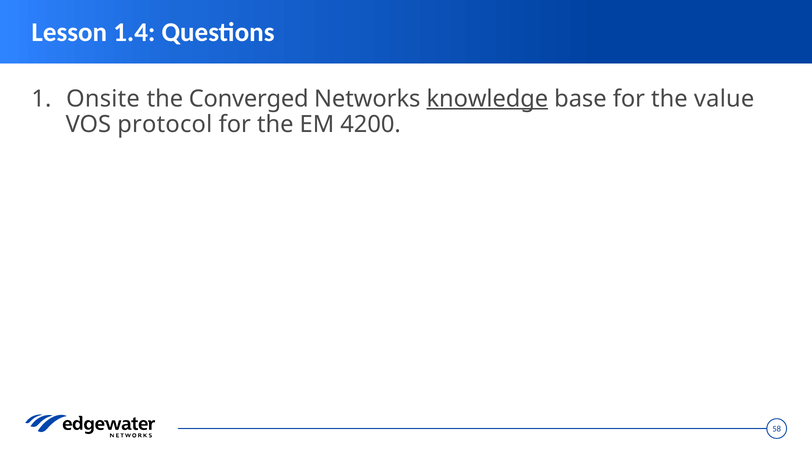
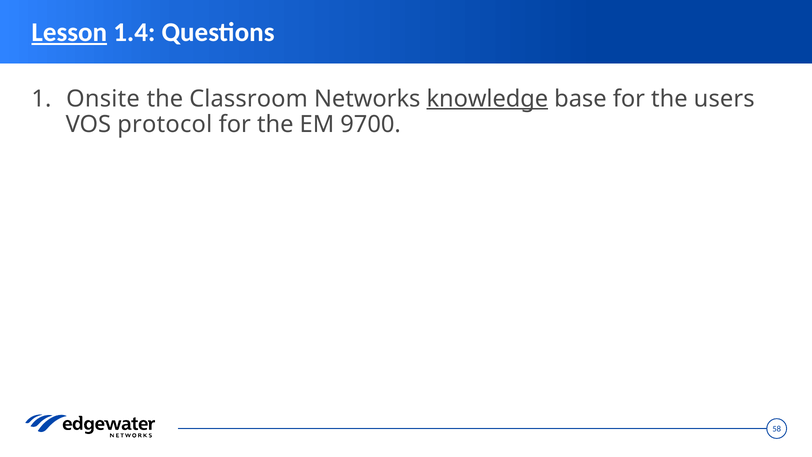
Lesson underline: none -> present
Converged: Converged -> Classroom
value: value -> users
4200: 4200 -> 9700
